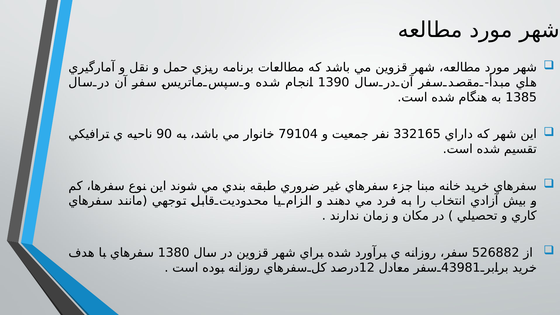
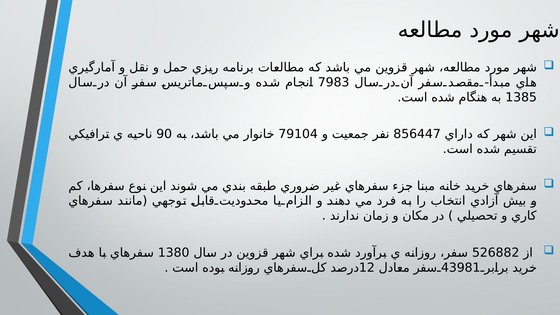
1390: 1390 -> 7983
332165: 332165 -> 856447
